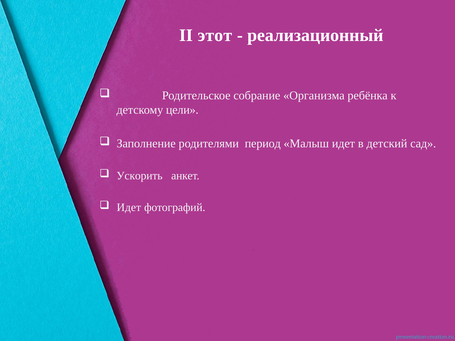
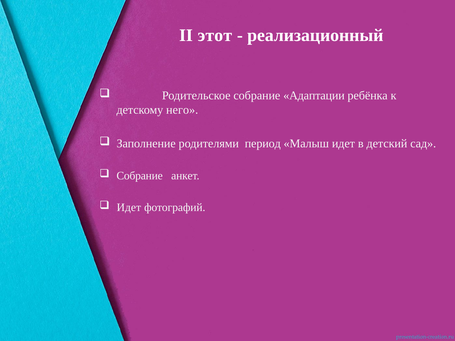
Организма: Организма -> Адаптации
цели: цели -> него
Ускорить at (140, 176): Ускорить -> Собрание
